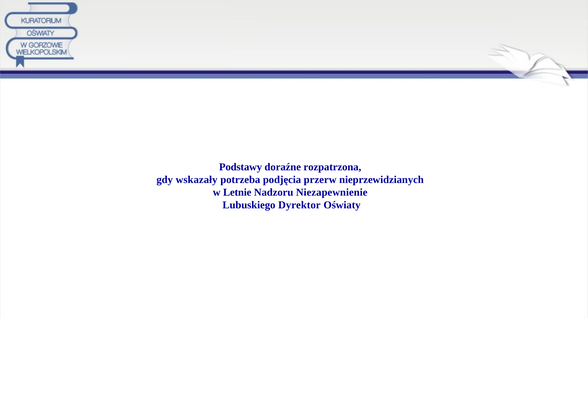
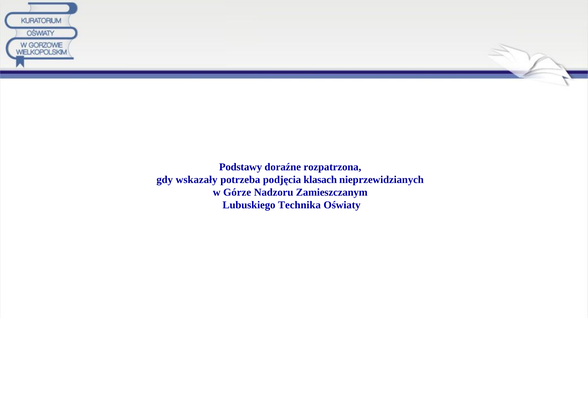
przerw: przerw -> klasach
Letnie: Letnie -> Górze
Niezapewnienie: Niezapewnienie -> Zamieszczanym
Dyrektor: Dyrektor -> Technika
